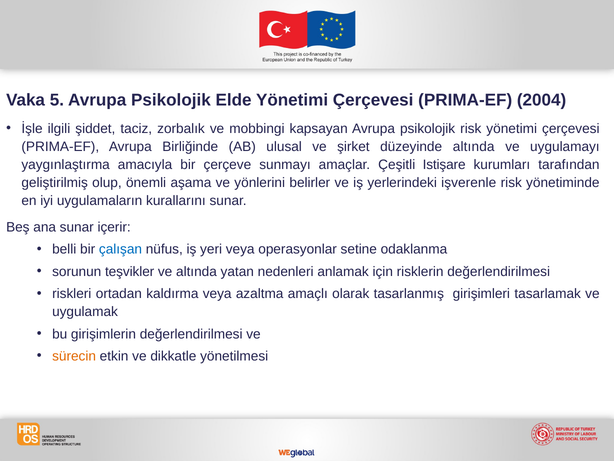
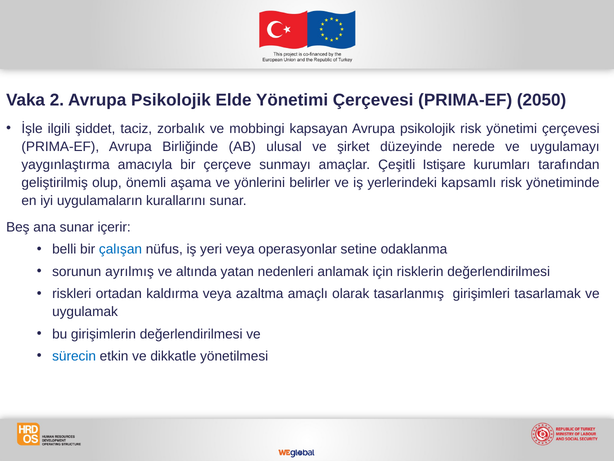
5: 5 -> 2
2004: 2004 -> 2050
düzeyinde altında: altında -> nerede
işverenle: işverenle -> kapsamlı
teşvikler: teşvikler -> ayrılmış
sürecin colour: orange -> blue
